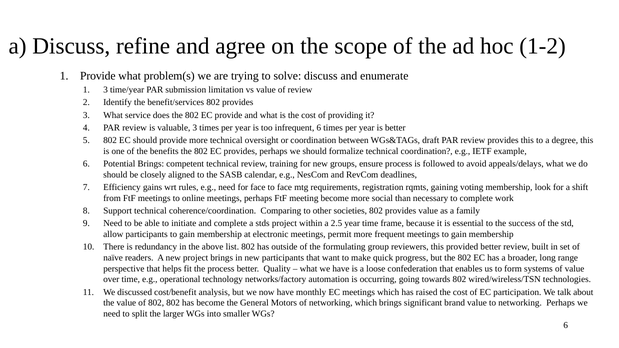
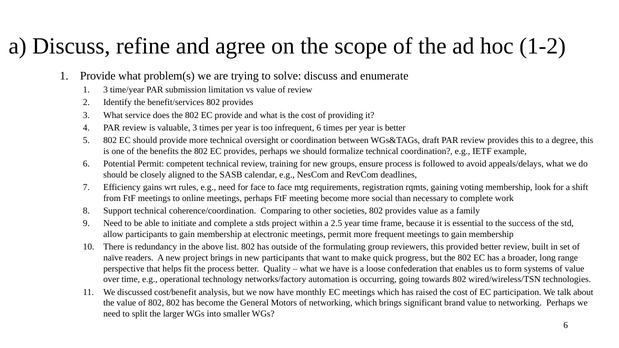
Potential Brings: Brings -> Permit
